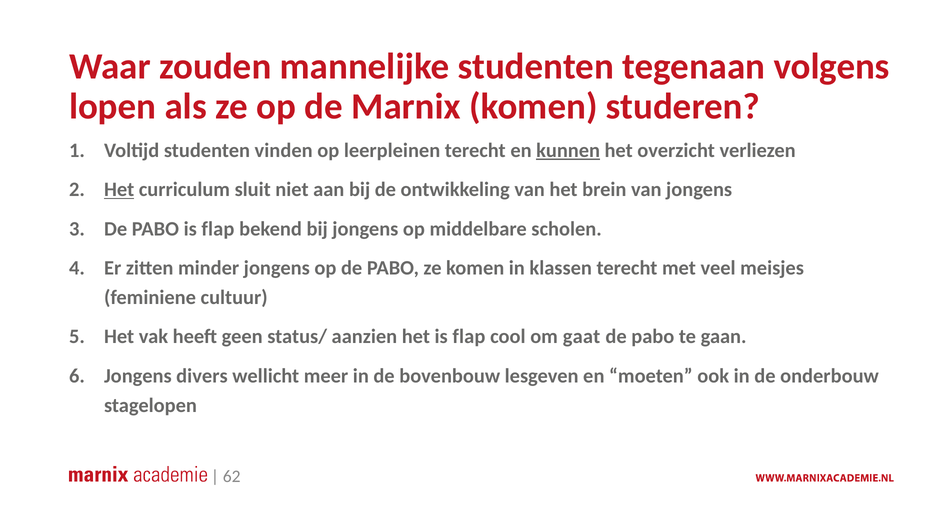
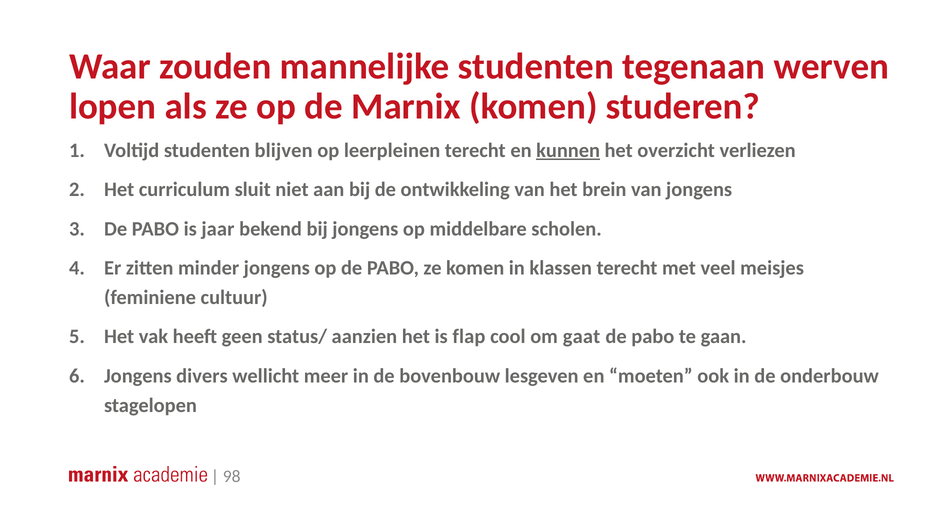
volgens: volgens -> werven
vinden: vinden -> blijven
Het at (119, 190) underline: present -> none
PABO is flap: flap -> jaar
62: 62 -> 98
